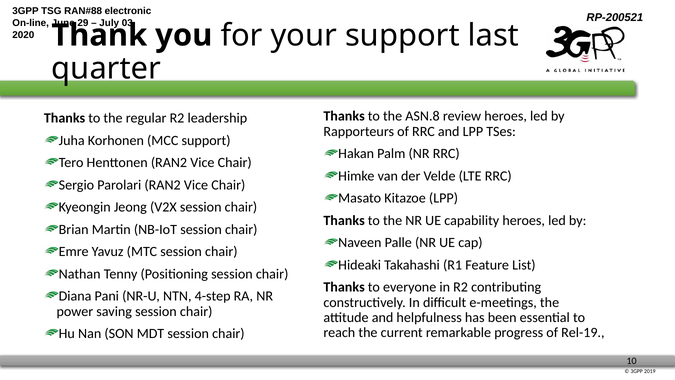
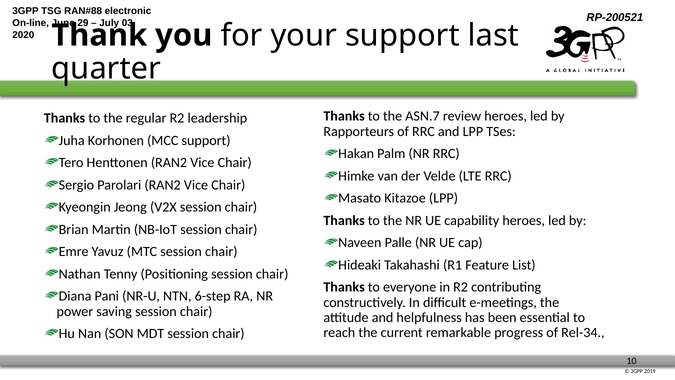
ASN.8: ASN.8 -> ASN.7
4-step: 4-step -> 6-step
Rel-19: Rel-19 -> Rel-34
